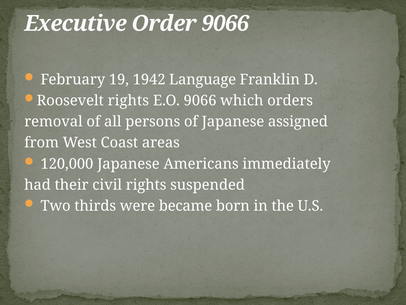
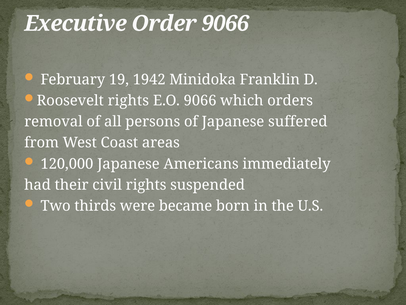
Language: Language -> Minidoka
assigned: assigned -> suffered
